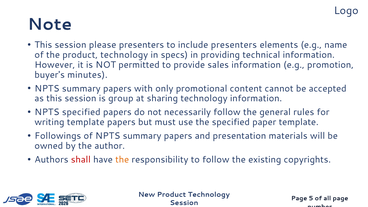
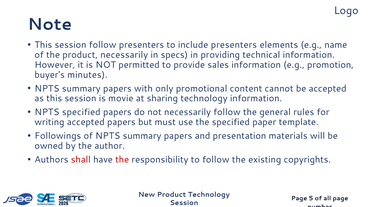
session please: please -> follow
the product technology: technology -> necessarily
group: group -> movie
writing template: template -> accepted
the at (122, 160) colour: orange -> red
